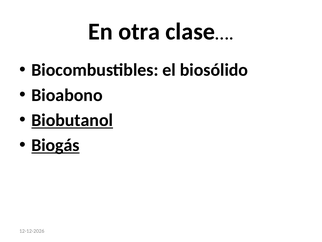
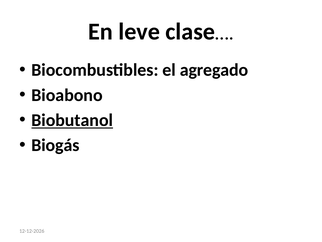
otra: otra -> leve
biosólido: biosólido -> agregado
Biogás underline: present -> none
